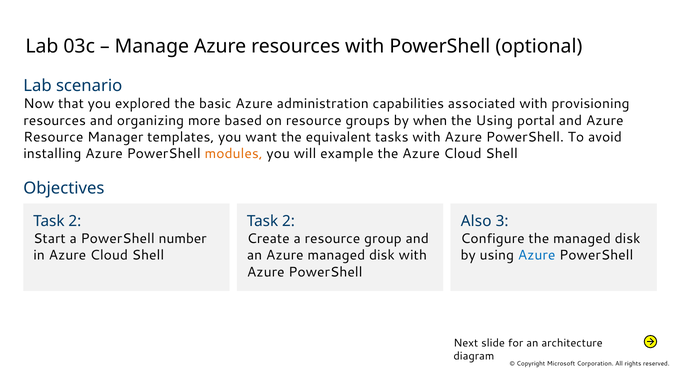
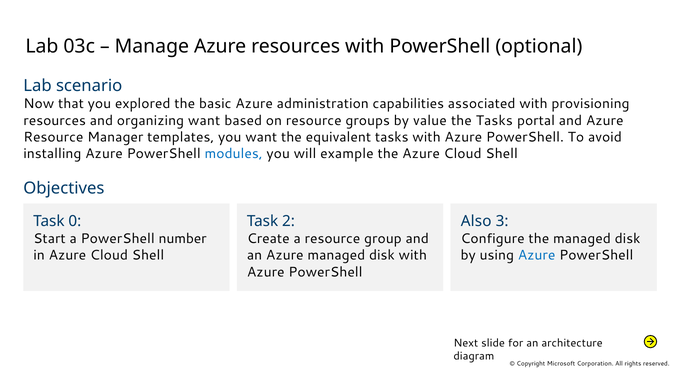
organizing more: more -> want
when: when -> value
the Using: Using -> Tasks
modules colour: orange -> blue
2 at (75, 222): 2 -> 0
